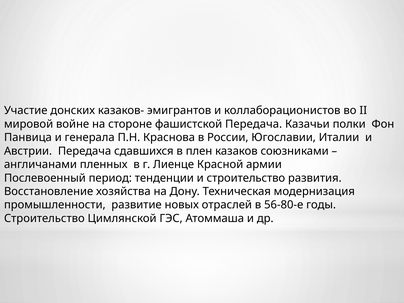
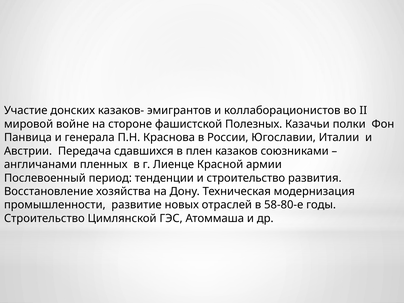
фашистской Передача: Передача -> Полезных
56-80-е: 56-80-е -> 58-80-е
